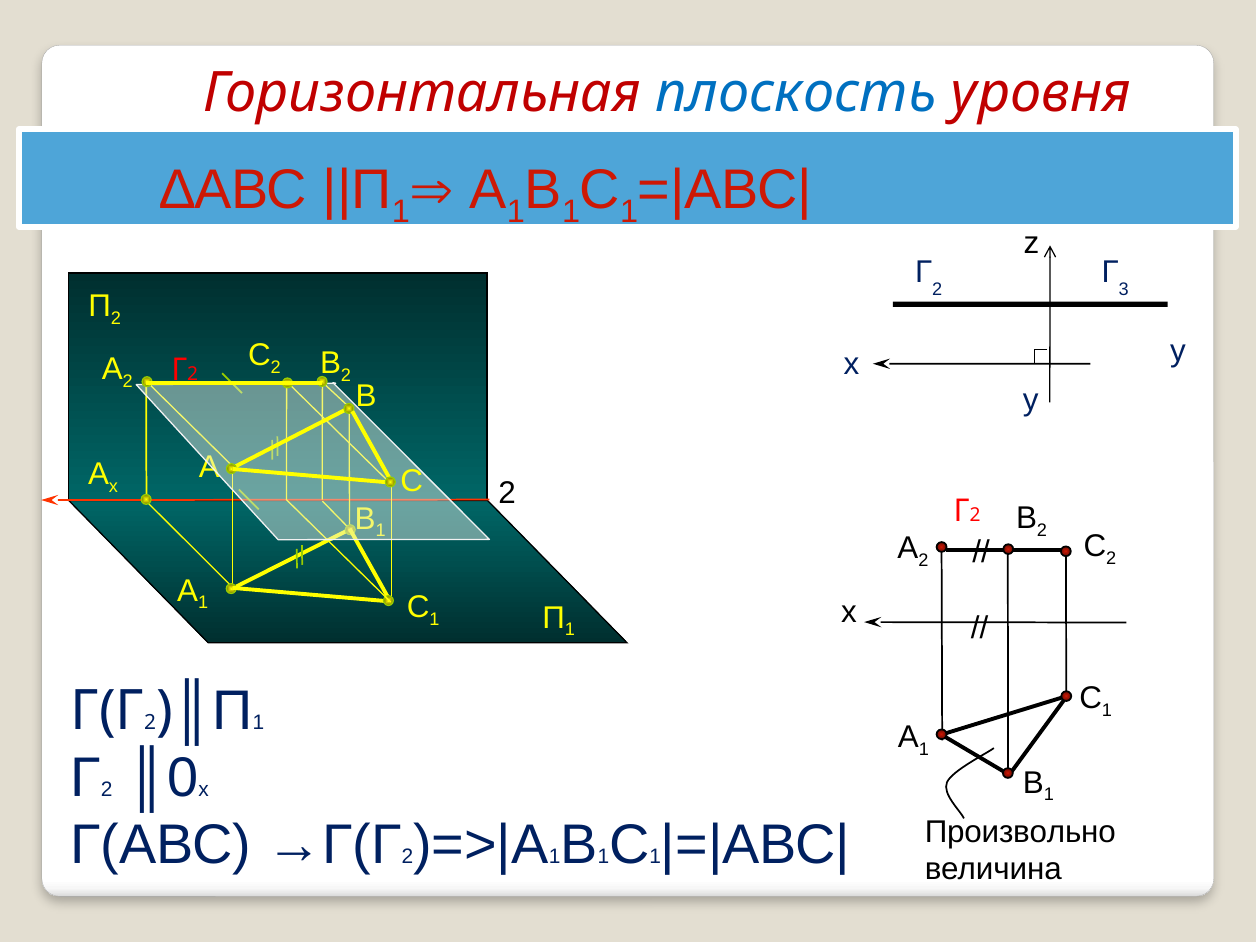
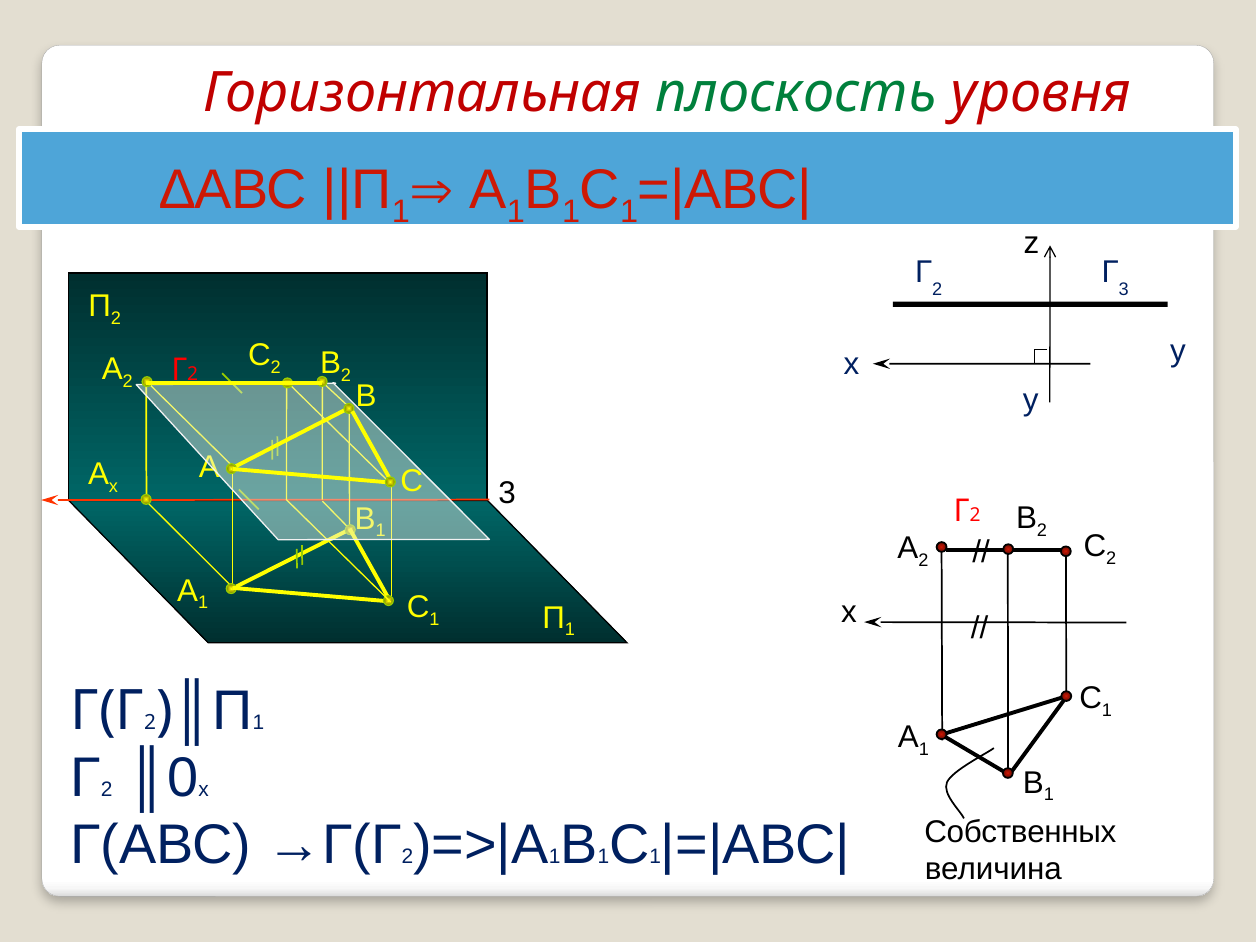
плоскость colour: blue -> green
x 2: 2 -> 3
Произвольно: Произвольно -> Собственных
